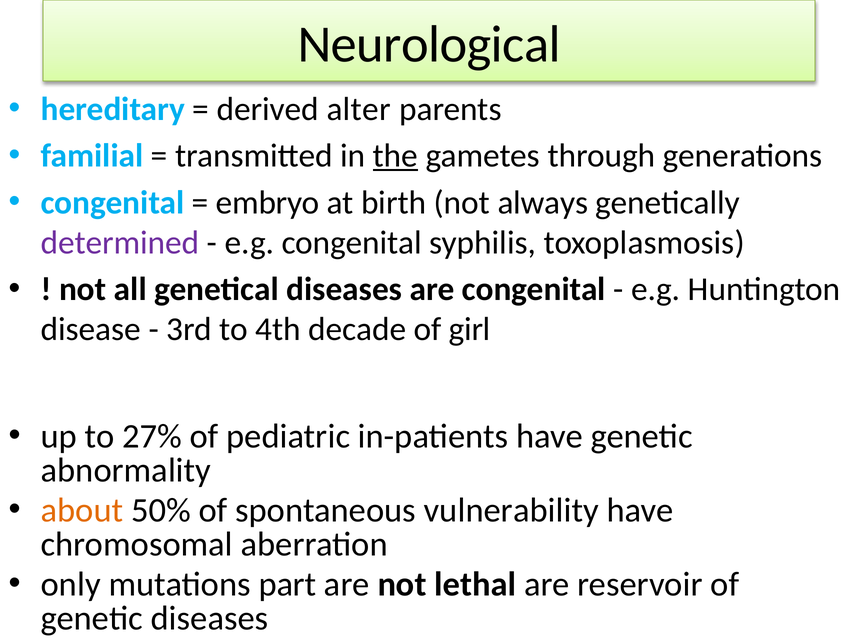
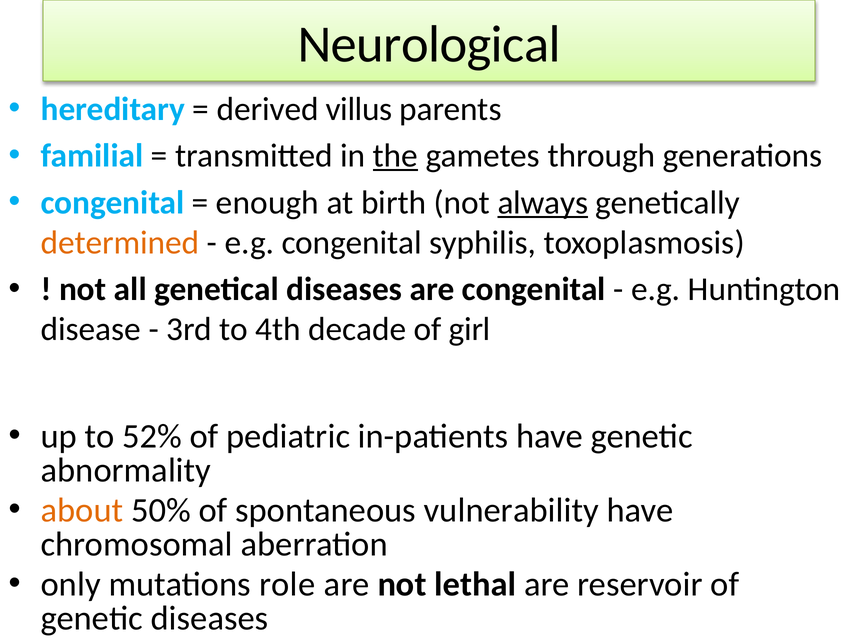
alter: alter -> villus
embryo: embryo -> enough
always underline: none -> present
determined colour: purple -> orange
27%: 27% -> 52%
part: part -> role
